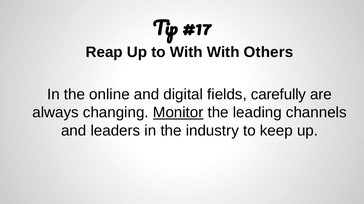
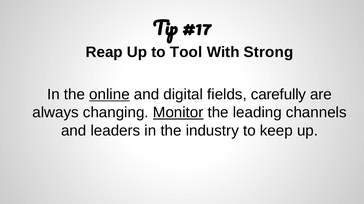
to With: With -> Tool
Others: Others -> Strong
online underline: none -> present
